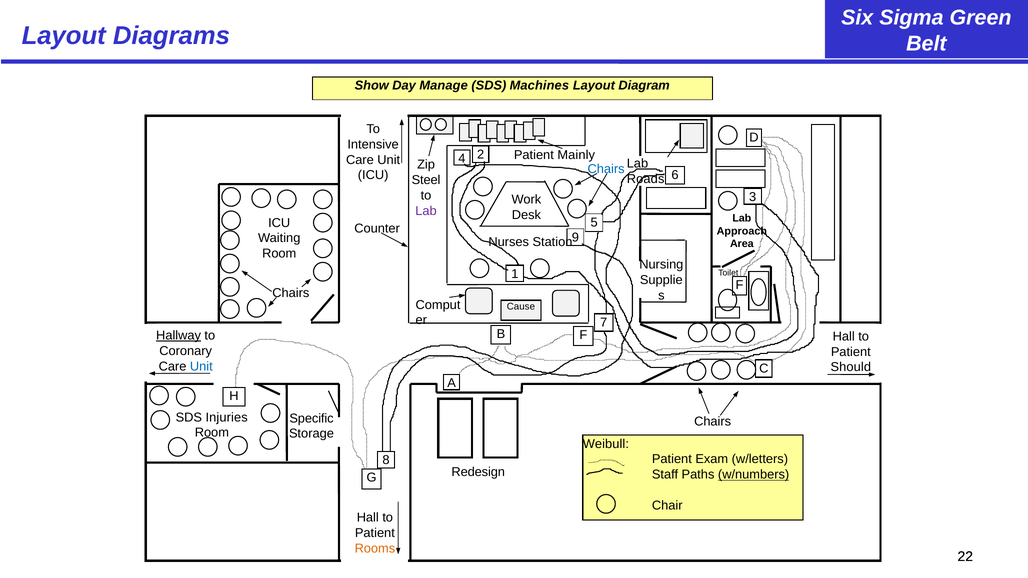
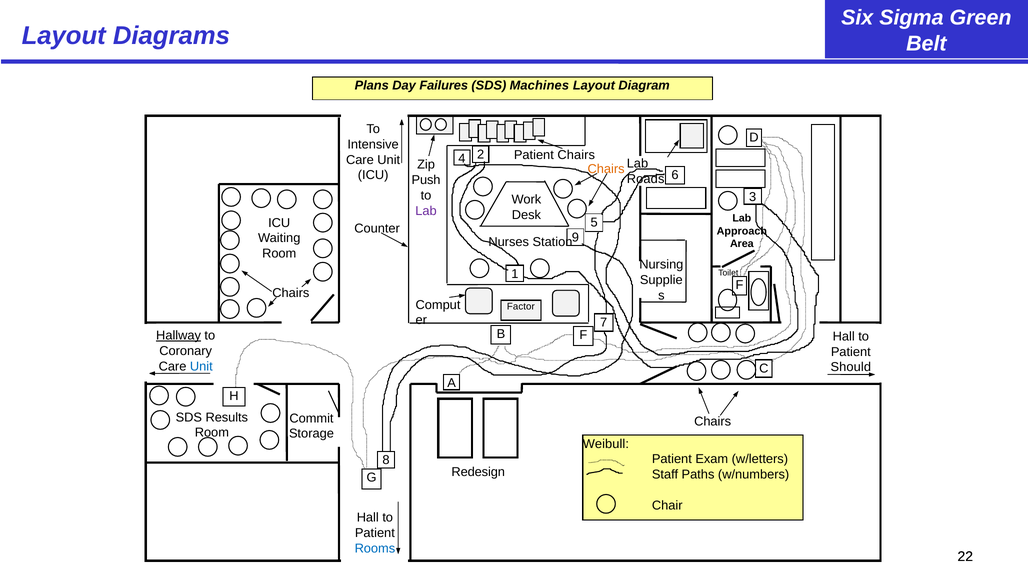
Show: Show -> Plans
Manage: Manage -> Failures
Patient Mainly: Mainly -> Chairs
Chairs at (606, 169) colour: blue -> orange
Steel: Steel -> Push
Cause: Cause -> Factor
Injuries: Injuries -> Results
Specific: Specific -> Commit
w/numbers underline: present -> none
Rooms colour: orange -> blue
